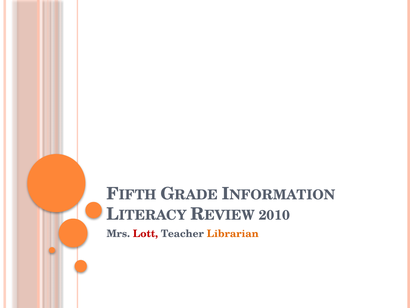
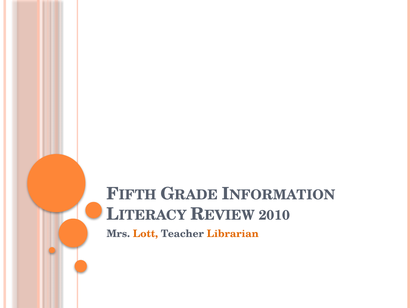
Lott colour: red -> orange
